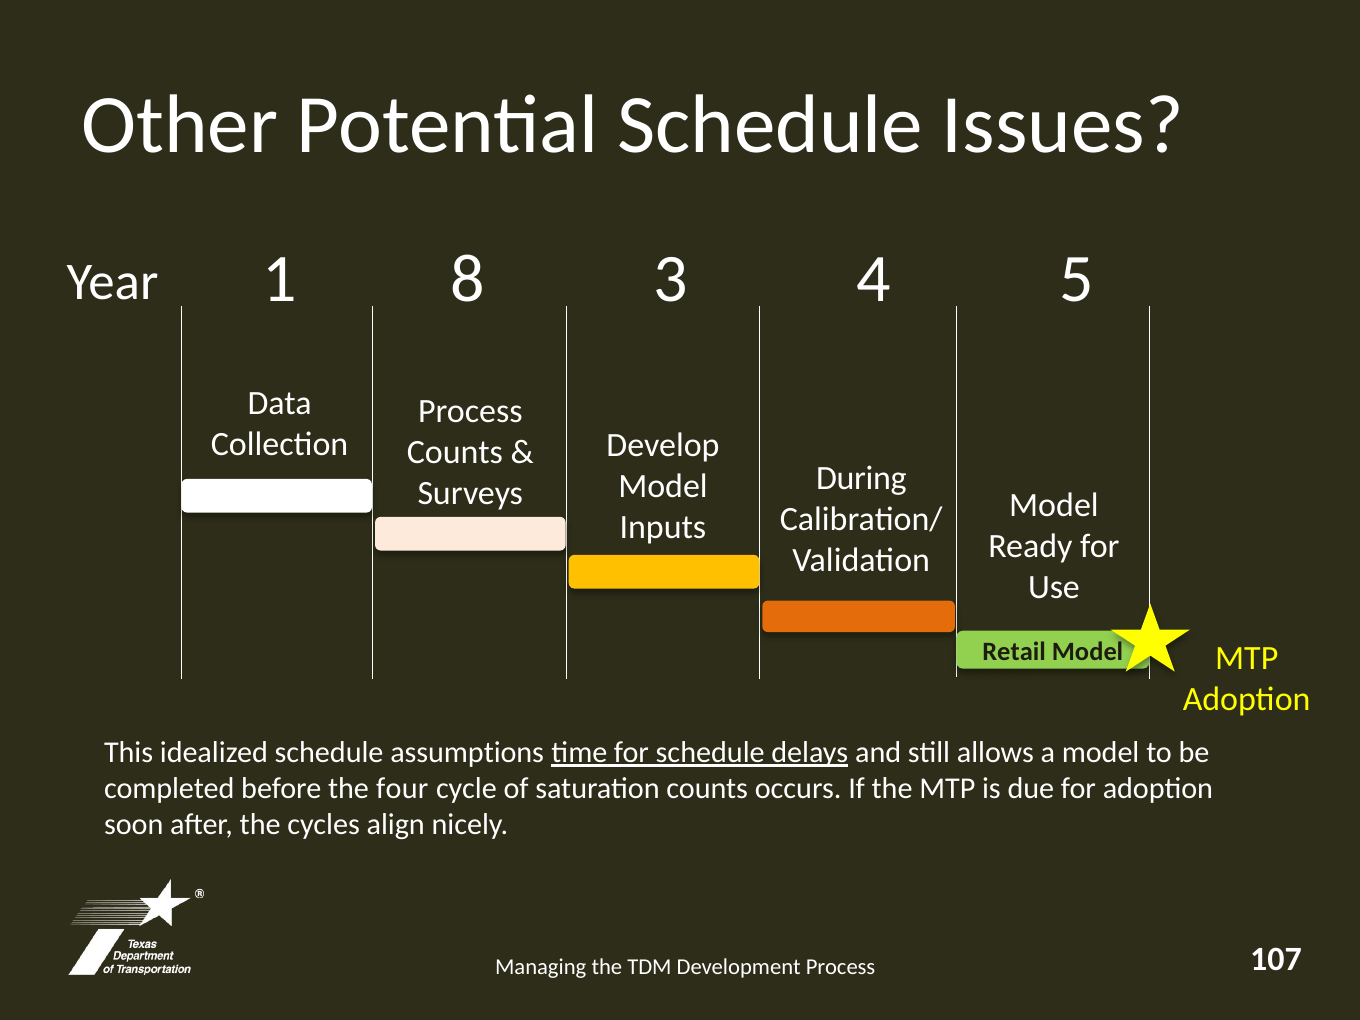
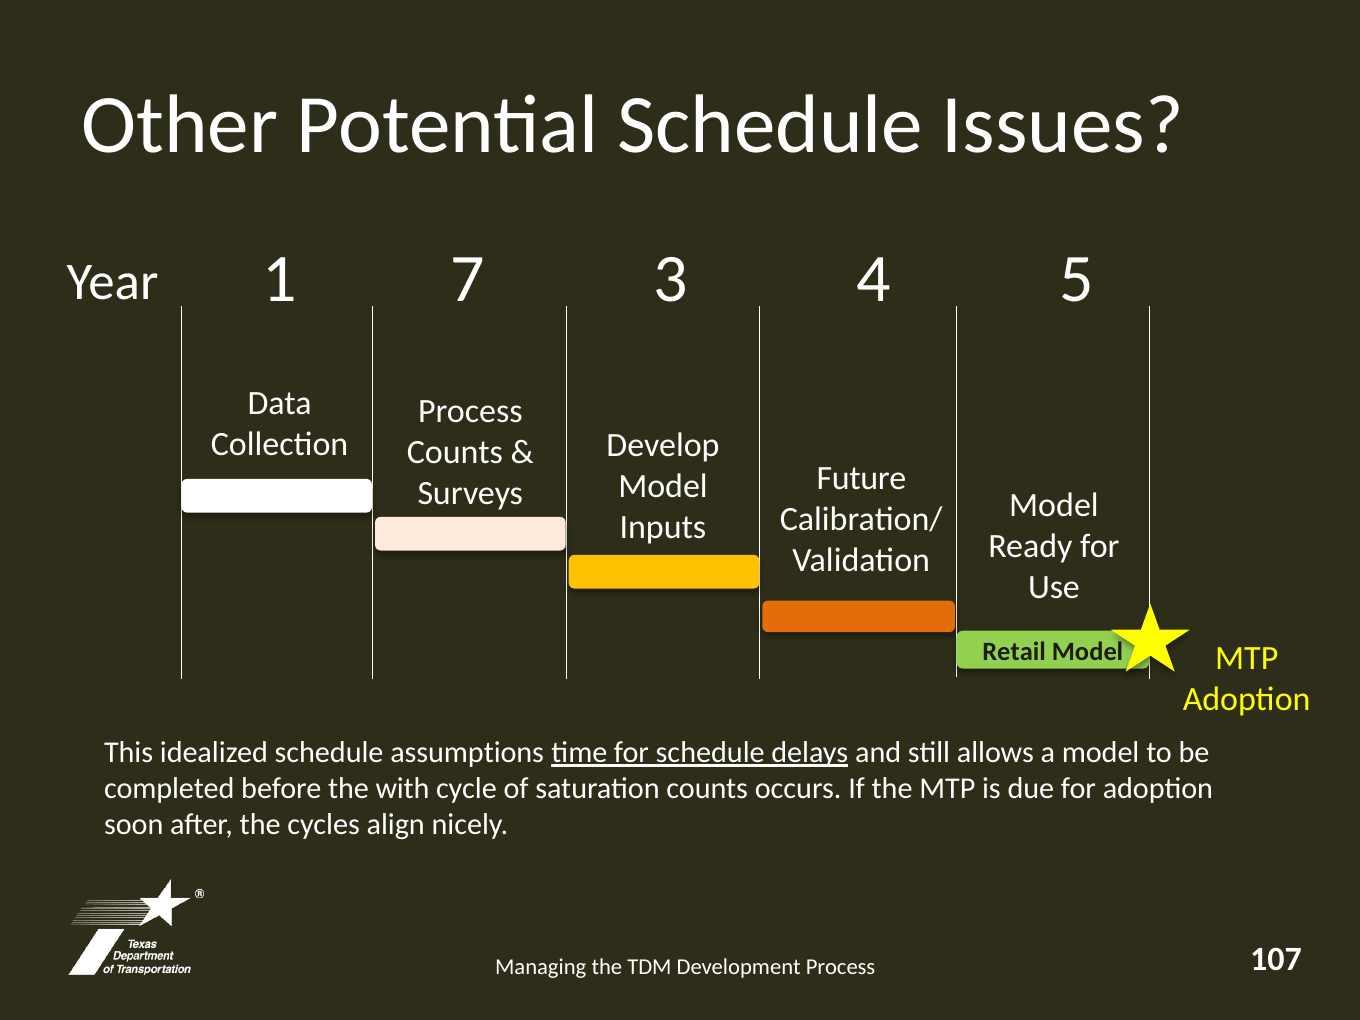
8: 8 -> 7
During: During -> Future
four: four -> with
